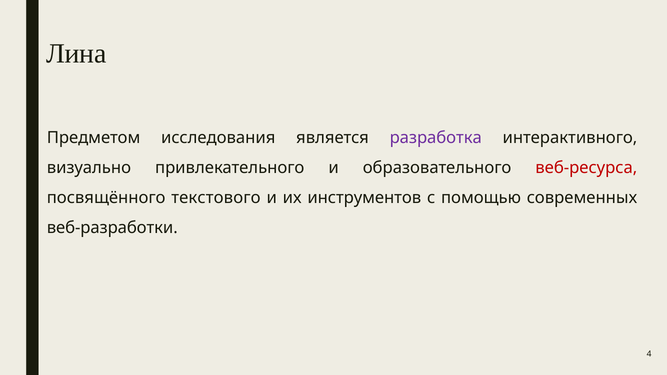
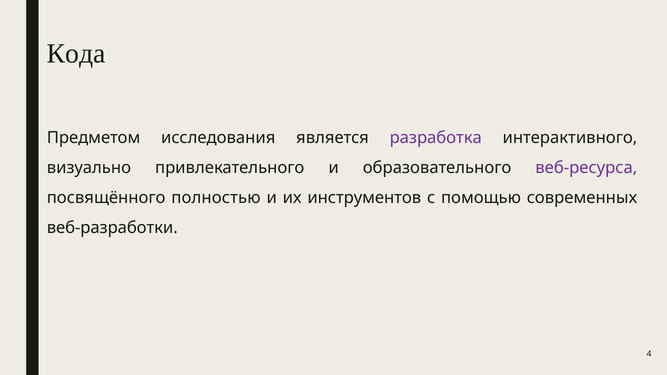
Лина: Лина -> Кода
веб-ресурса colour: red -> purple
текстового: текстового -> полностью
